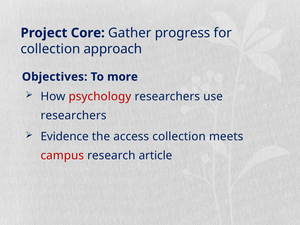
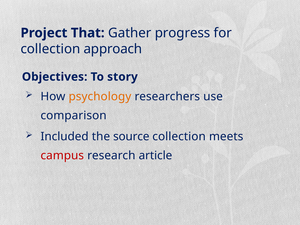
Core: Core -> That
more: more -> story
psychology colour: red -> orange
researchers at (74, 115): researchers -> comparison
Evidence: Evidence -> Included
access: access -> source
